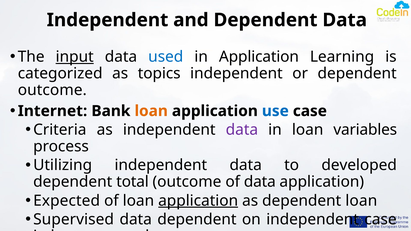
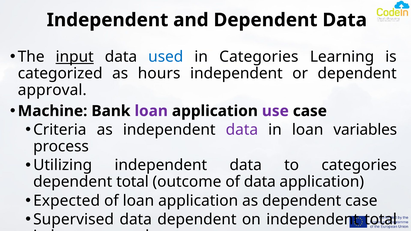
in Application: Application -> Categories
topics: topics -> hours
outcome at (52, 90): outcome -> approval
Internet: Internet -> Machine
loan at (151, 111) colour: orange -> purple
use colour: blue -> purple
to developed: developed -> categories
application at (198, 201) underline: present -> none
dependent loan: loan -> case
independent case: case -> total
